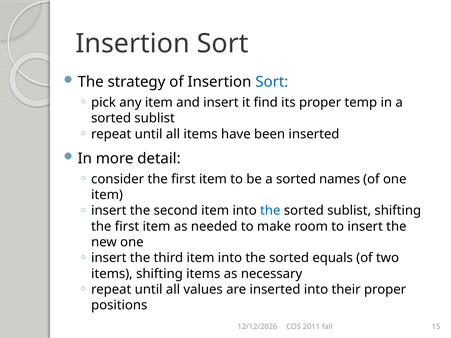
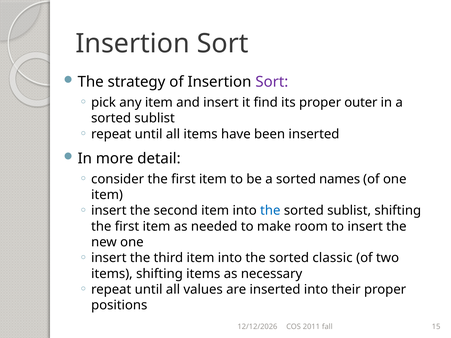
Sort at (272, 82) colour: blue -> purple
temp: temp -> outer
equals: equals -> classic
